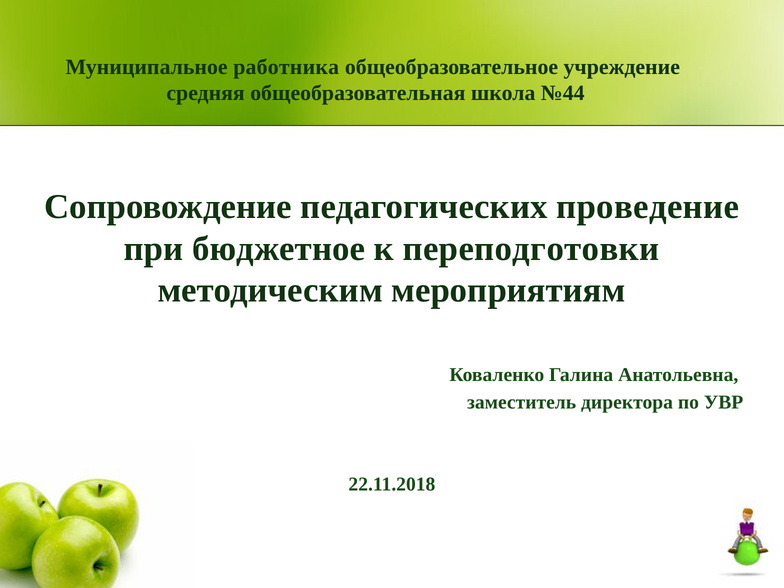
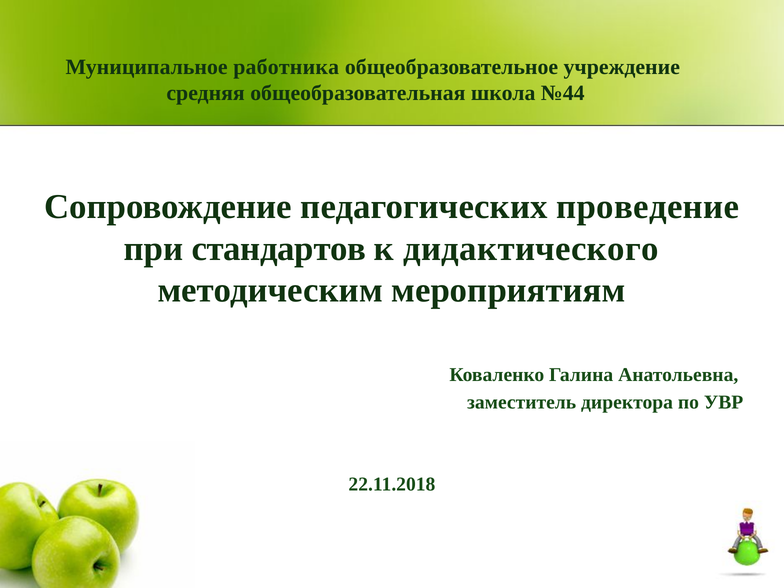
бюджетное: бюджетное -> стандартов
переподготовки: переподготовки -> дидактического
